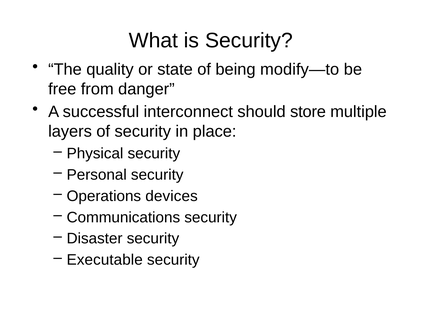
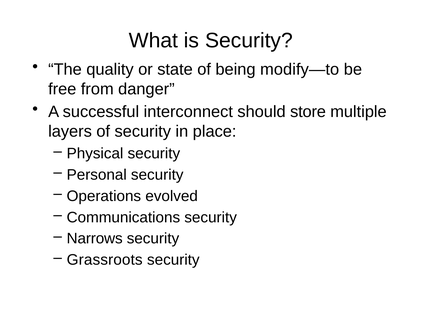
devices: devices -> evolved
Disaster: Disaster -> Narrows
Executable: Executable -> Grassroots
